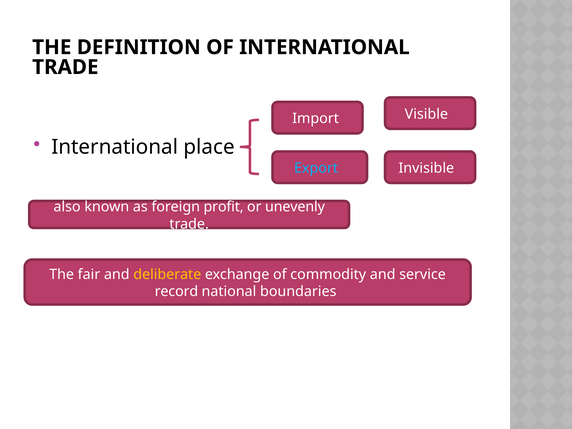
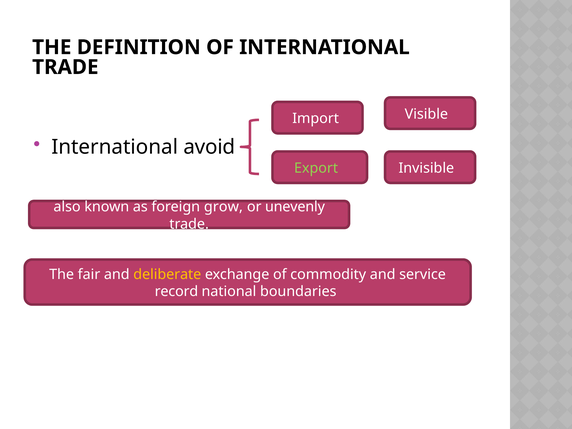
place: place -> avoid
Export colour: light blue -> light green
profit: profit -> grow
